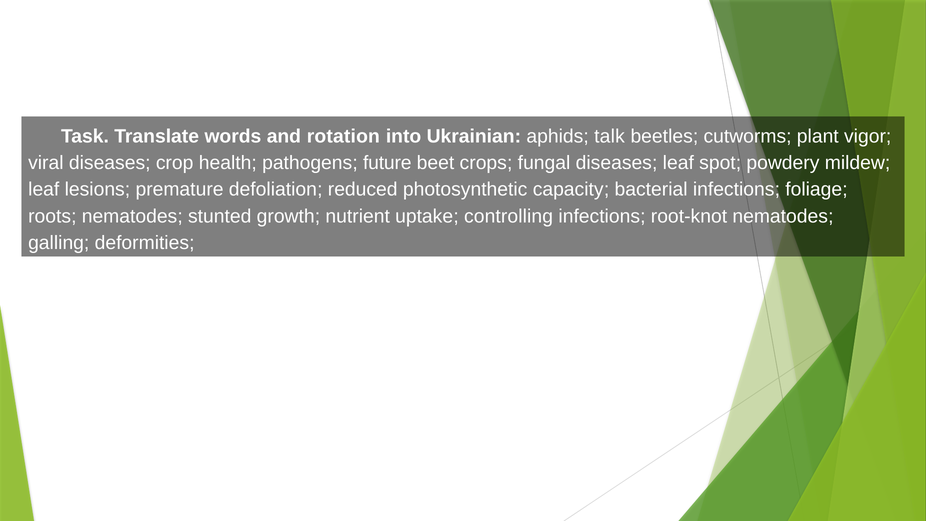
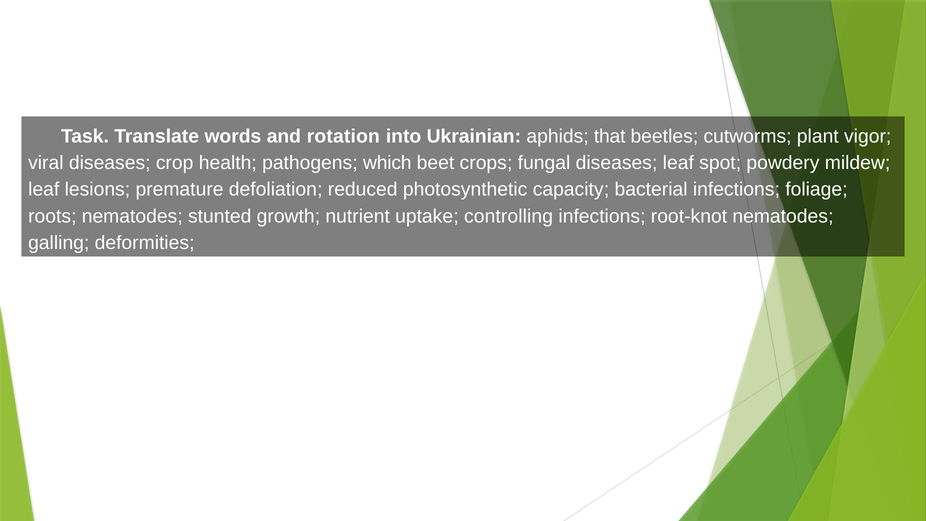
talk: talk -> that
future: future -> which
